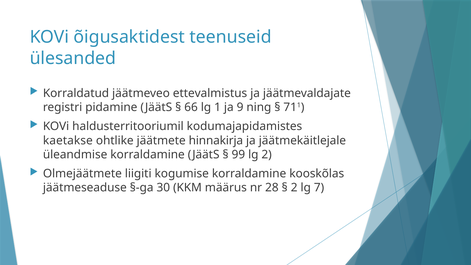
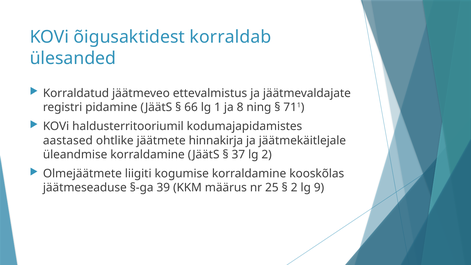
teenuseid: teenuseid -> korraldab
9: 9 -> 8
kaetakse: kaetakse -> aastased
99: 99 -> 37
30: 30 -> 39
28: 28 -> 25
7: 7 -> 9
